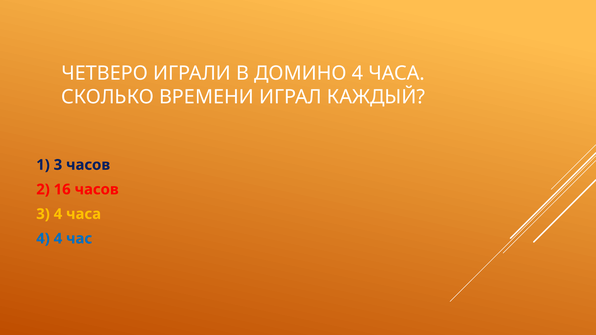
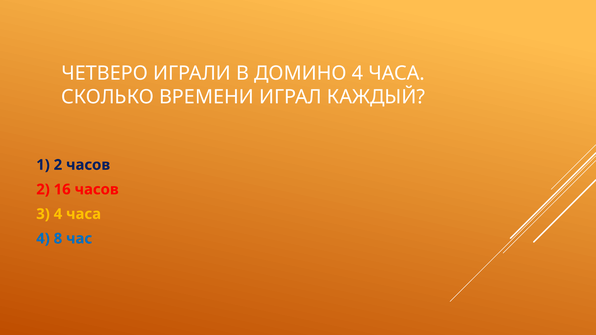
1 3: 3 -> 2
4 4: 4 -> 8
